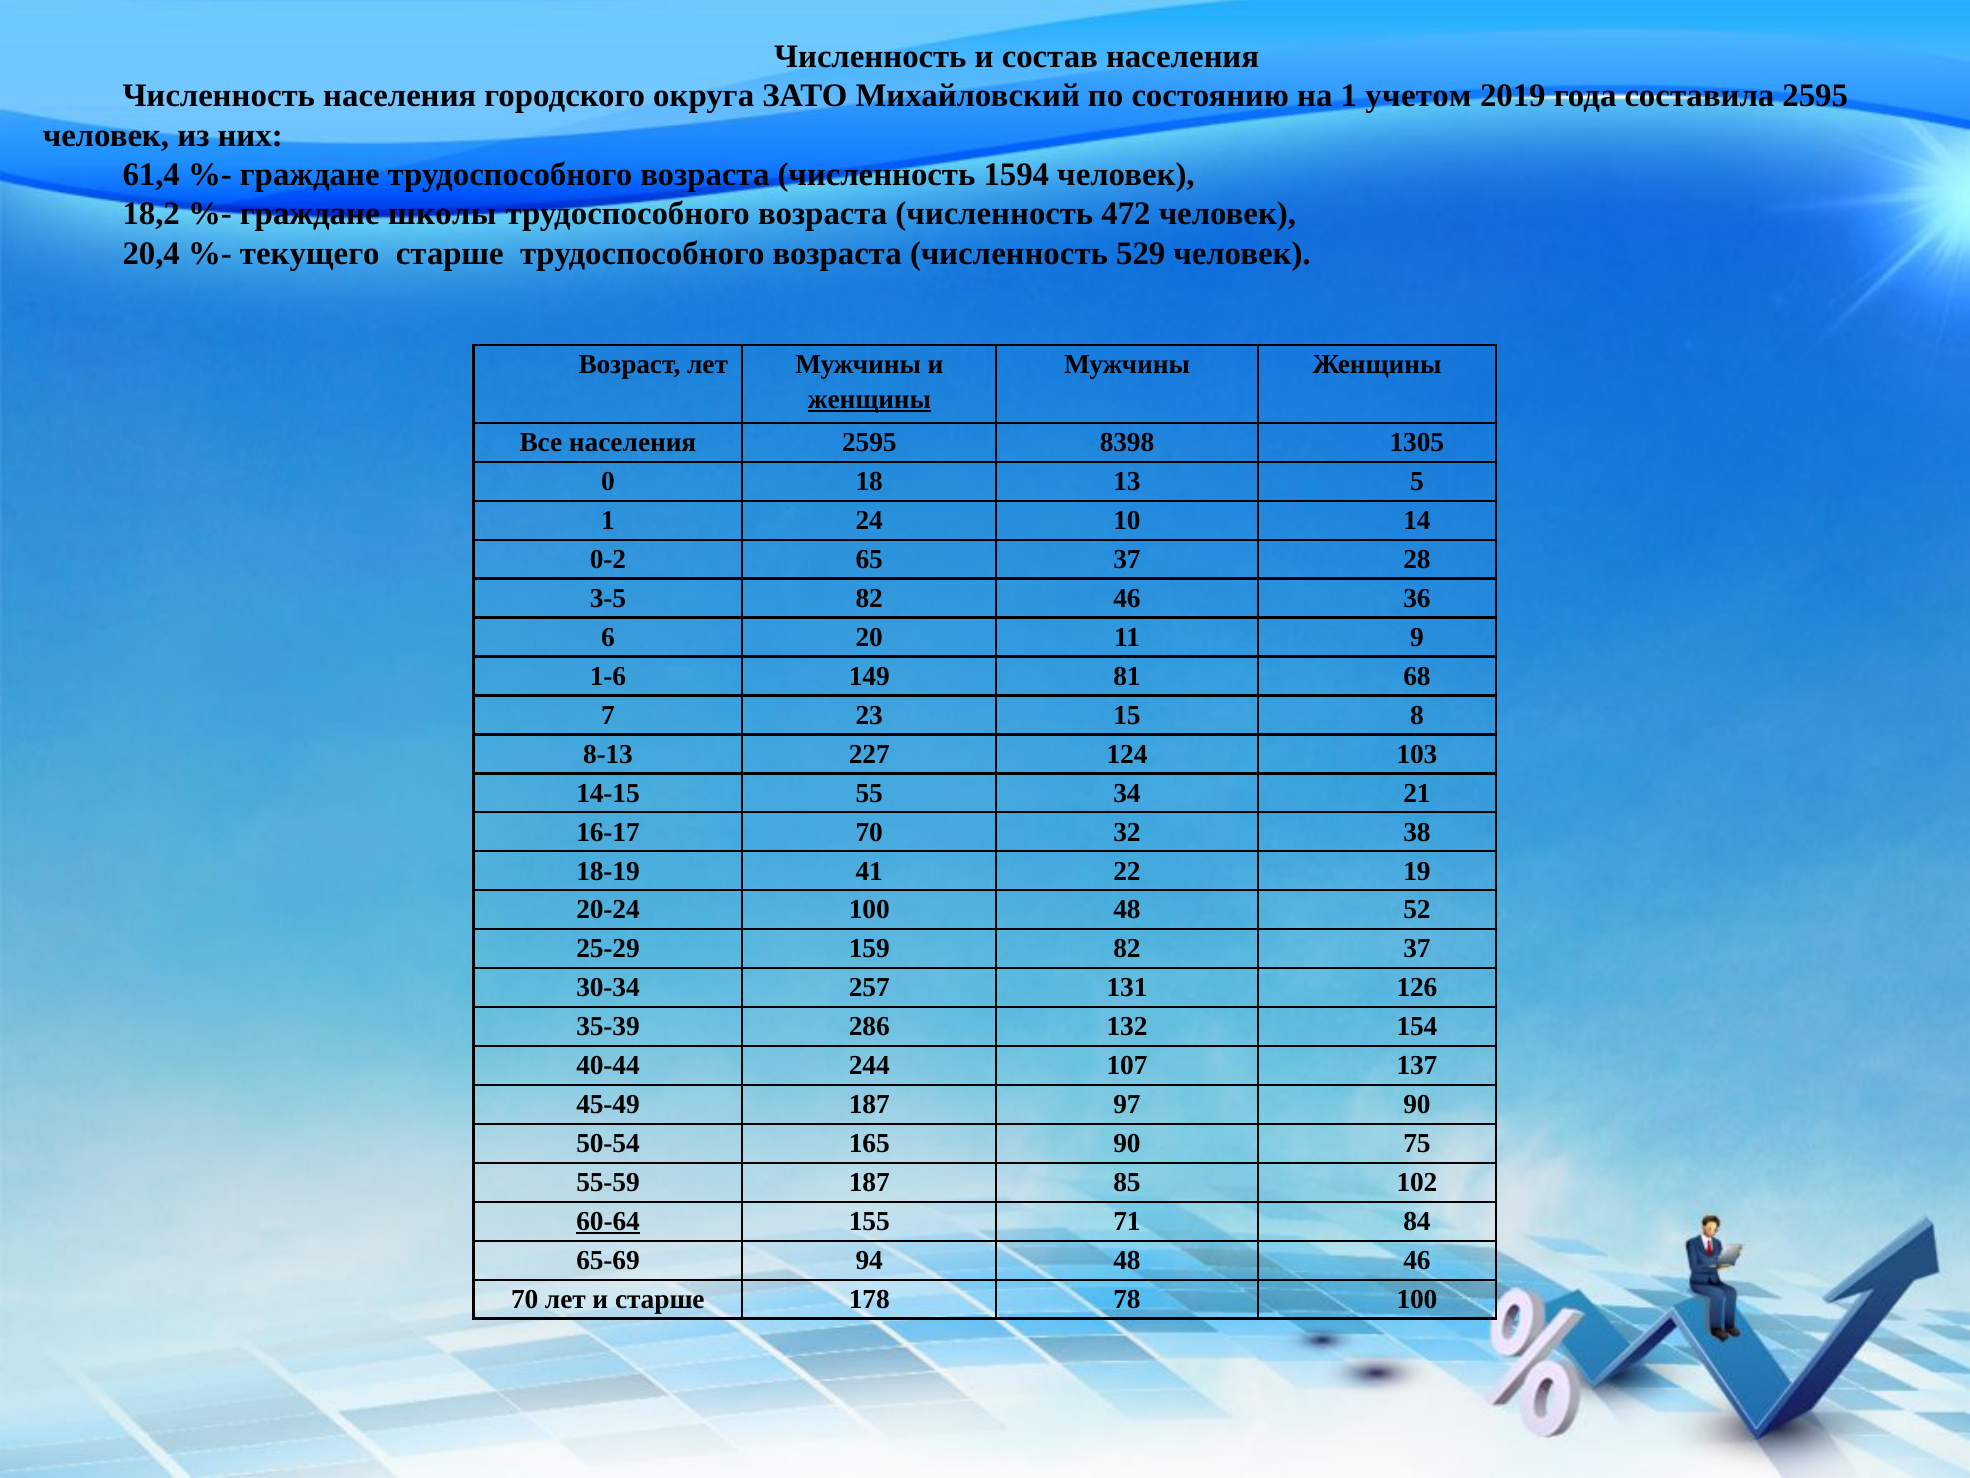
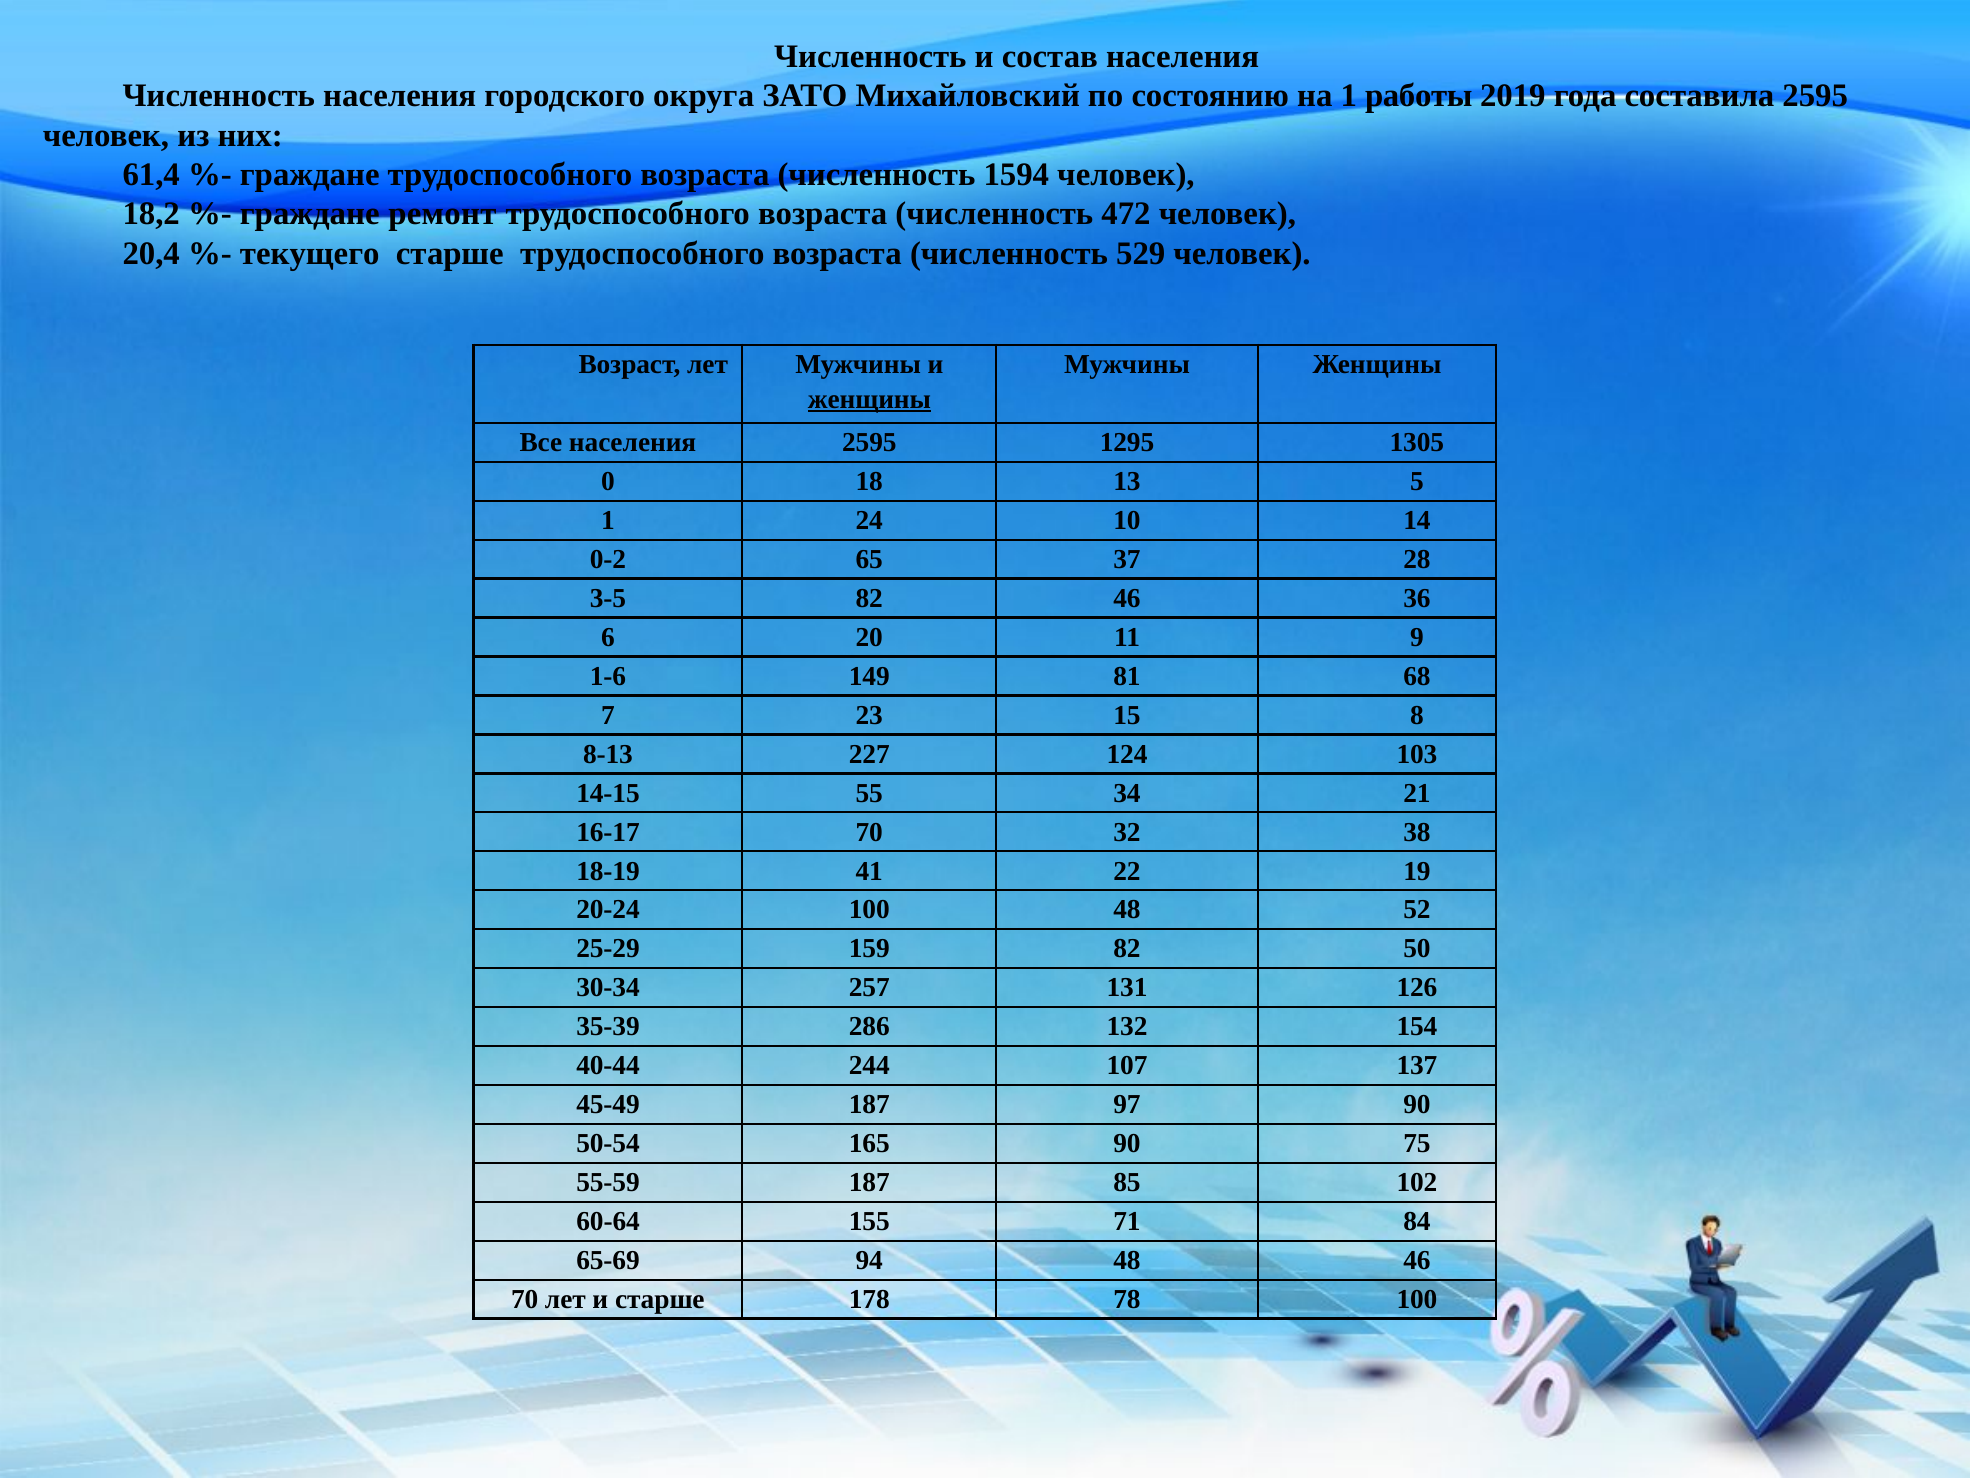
учетом: учетом -> работы
школы: школы -> ремонт
8398: 8398 -> 1295
82 37: 37 -> 50
60-64 underline: present -> none
